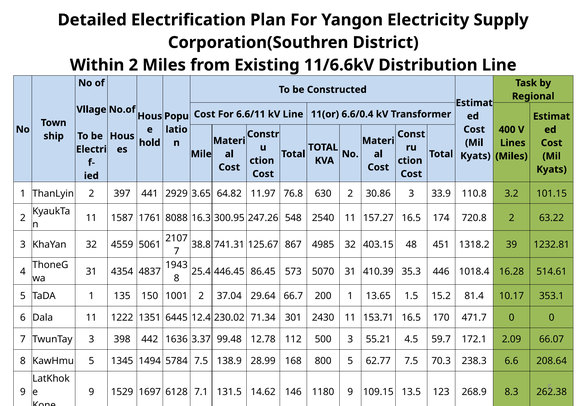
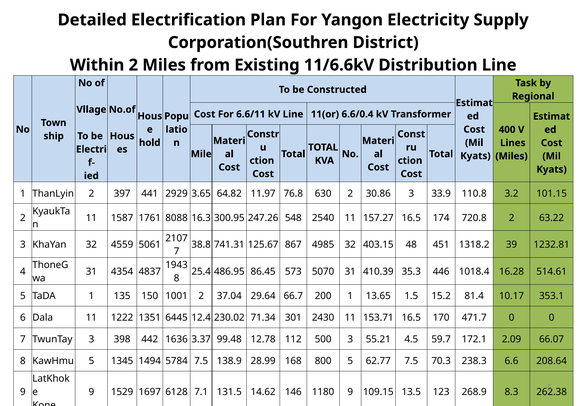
446.45: 446.45 -> 486.95
